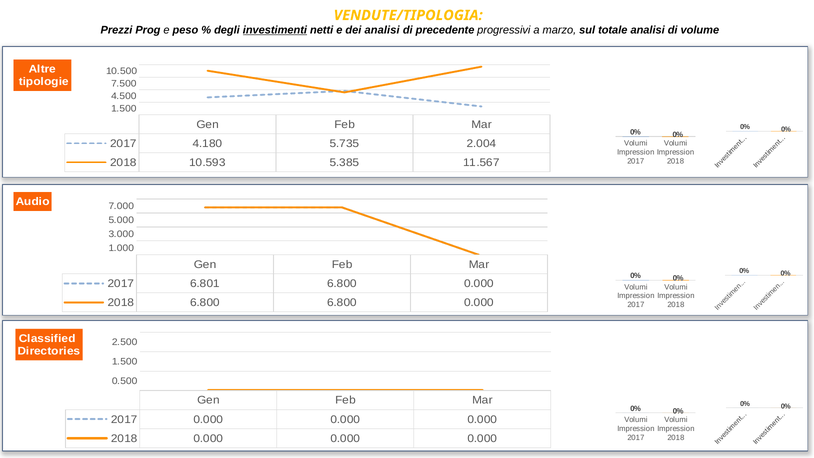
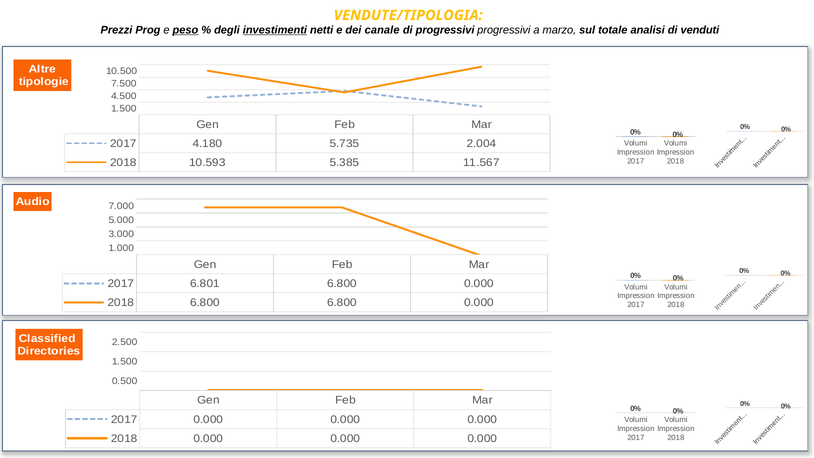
peso underline: none -> present
dei analisi: analisi -> canale
di precedente: precedente -> progressivi
volume: volume -> venduti
